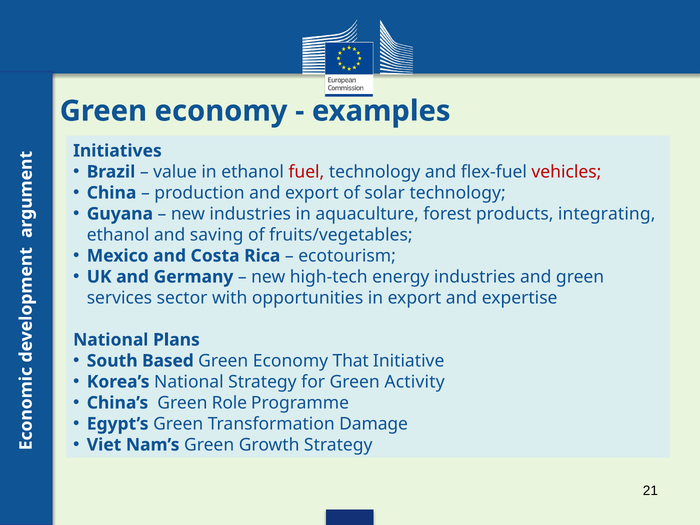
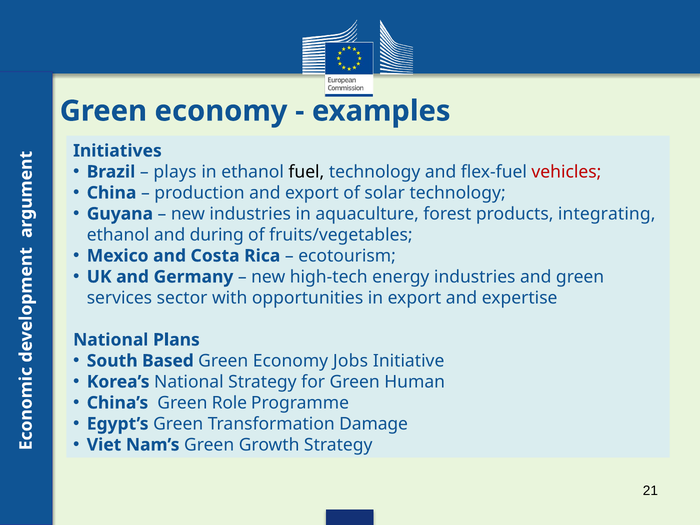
value: value -> plays
fuel colour: red -> black
saving: saving -> during
That: That -> Jobs
Activity: Activity -> Human
